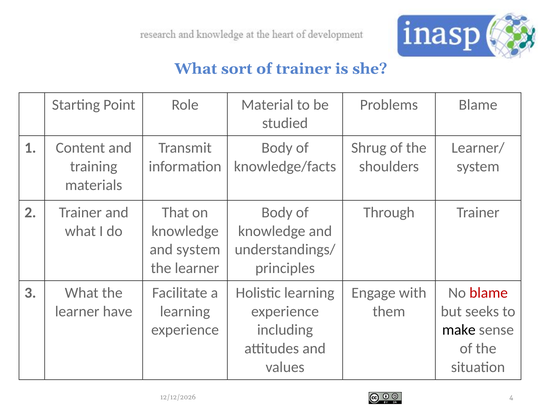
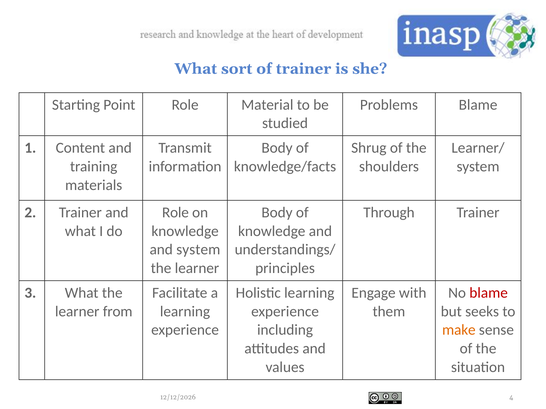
That at (175, 213): That -> Role
have: have -> from
make colour: black -> orange
